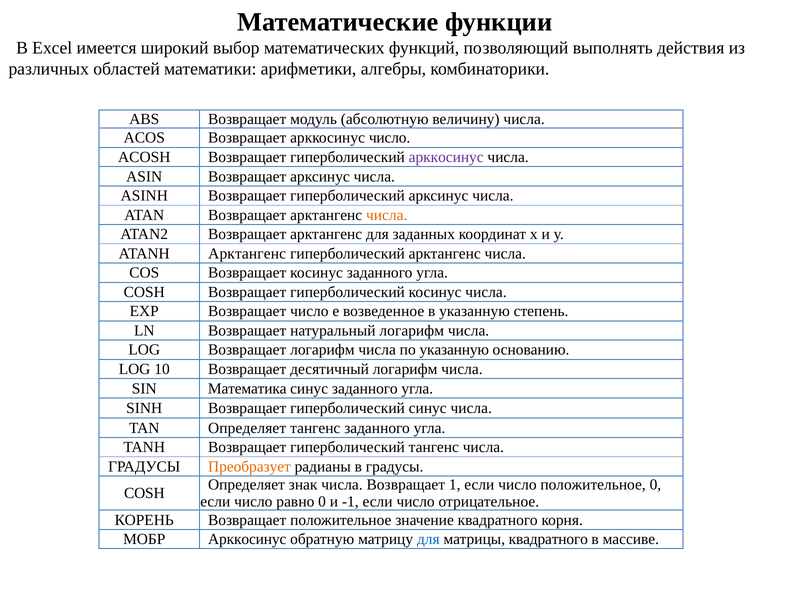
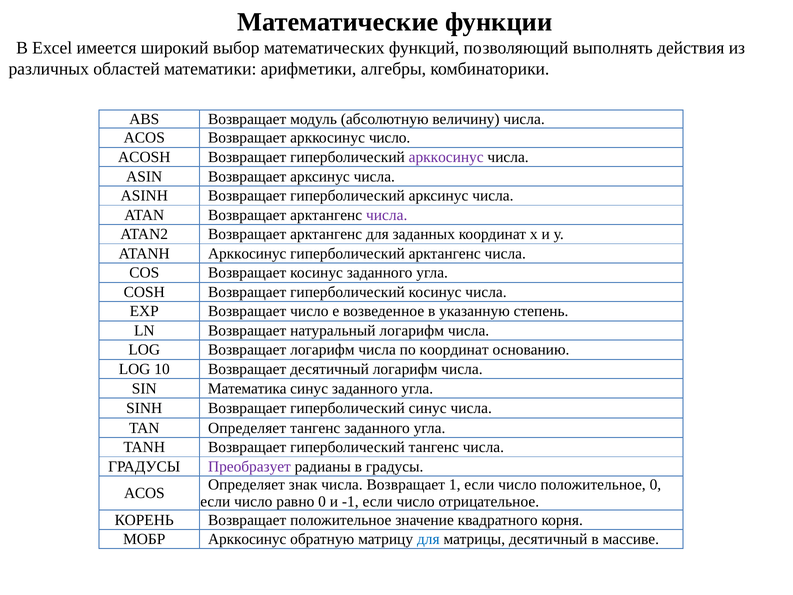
числа at (387, 215) colour: orange -> purple
ATANH Арктангенс: Арктангенс -> Арккосинус
по указанную: указанную -> координат
Преобразует colour: orange -> purple
COSH at (144, 493): COSH -> ACOS
матрицы квадратного: квадратного -> десятичный
